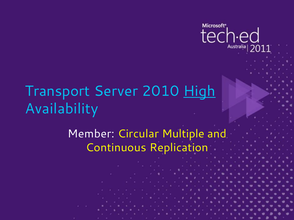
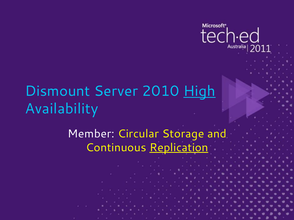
Transport: Transport -> Dismount
Multiple: Multiple -> Storage
Replication underline: none -> present
